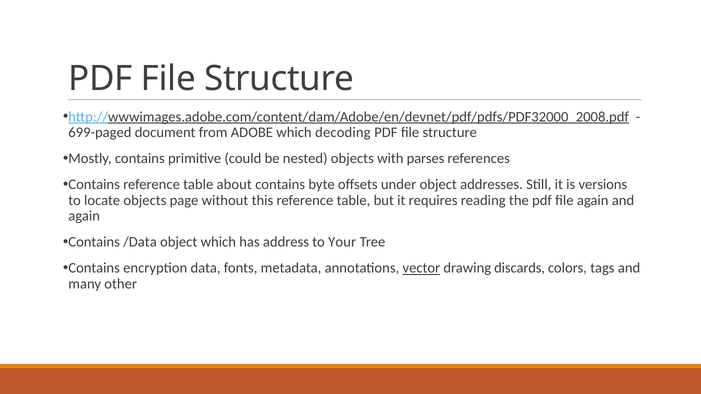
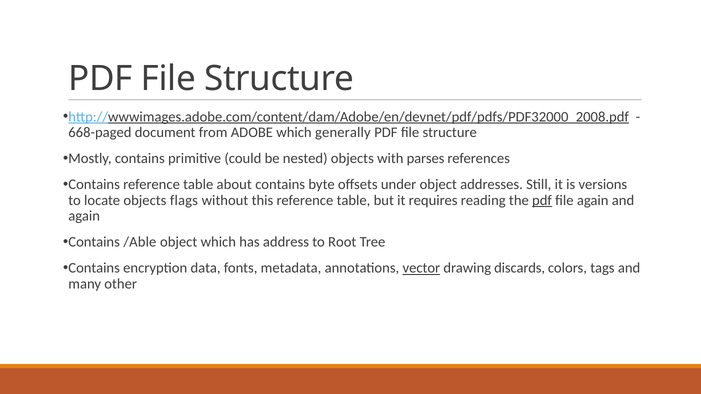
699-paged: 699-paged -> 668-paged
decoding: decoding -> generally
page: page -> flags
pdf at (542, 201) underline: none -> present
/Data: /Data -> /Able
Your: Your -> Root
